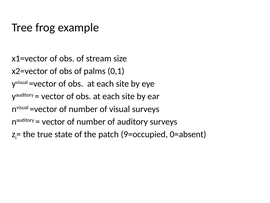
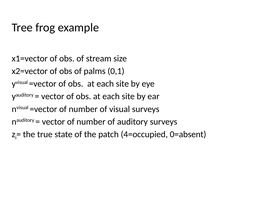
9=occupied: 9=occupied -> 4=occupied
